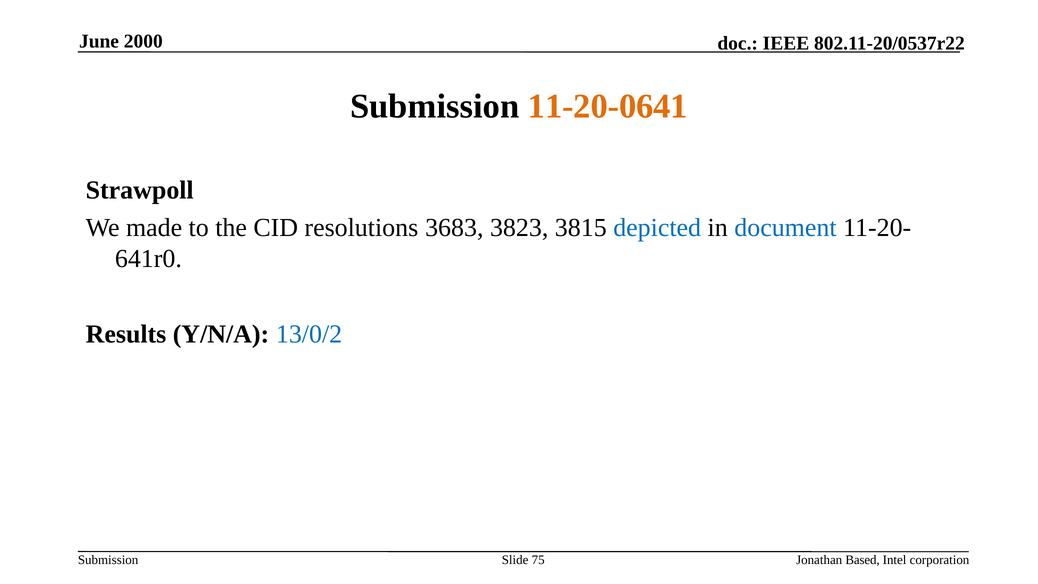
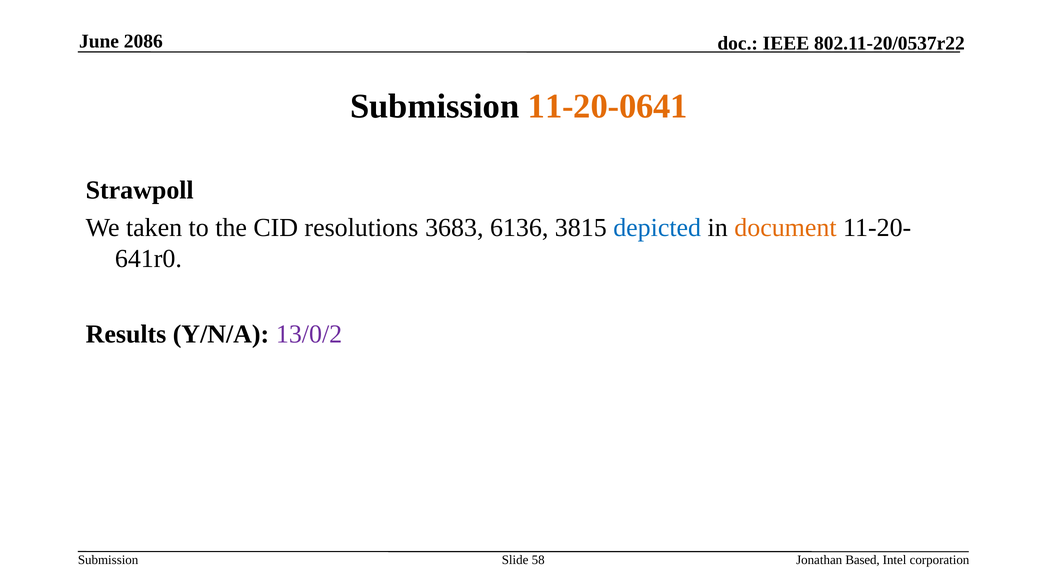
2000: 2000 -> 2086
made: made -> taken
3823: 3823 -> 6136
document colour: blue -> orange
13/0/2 colour: blue -> purple
75: 75 -> 58
